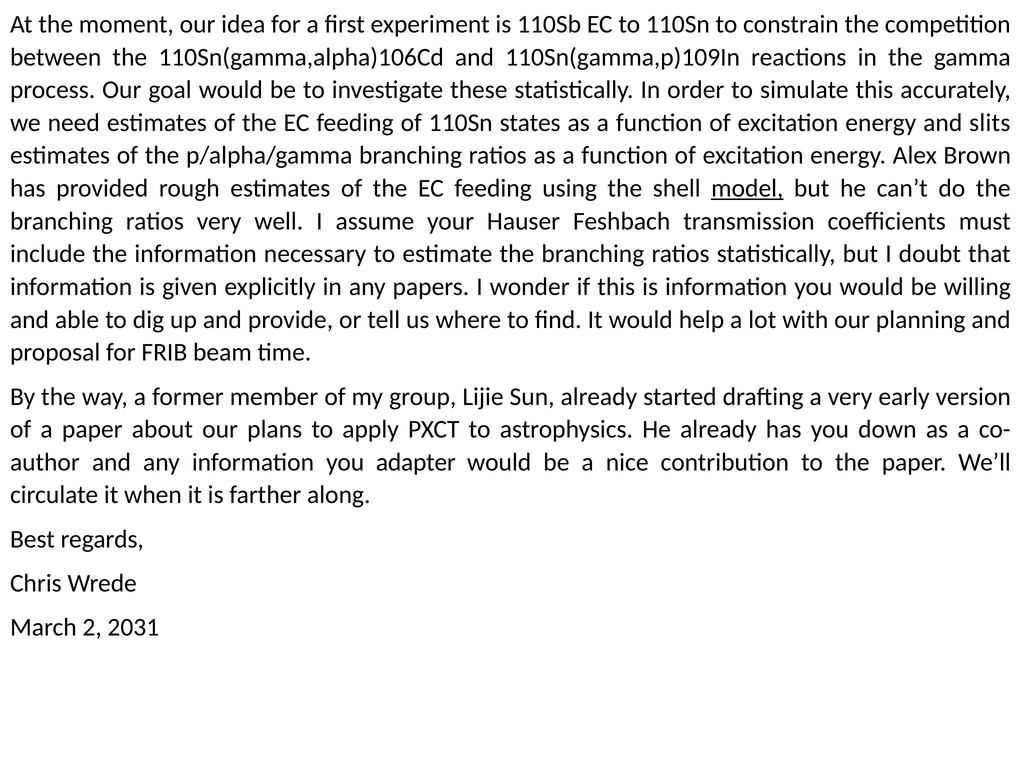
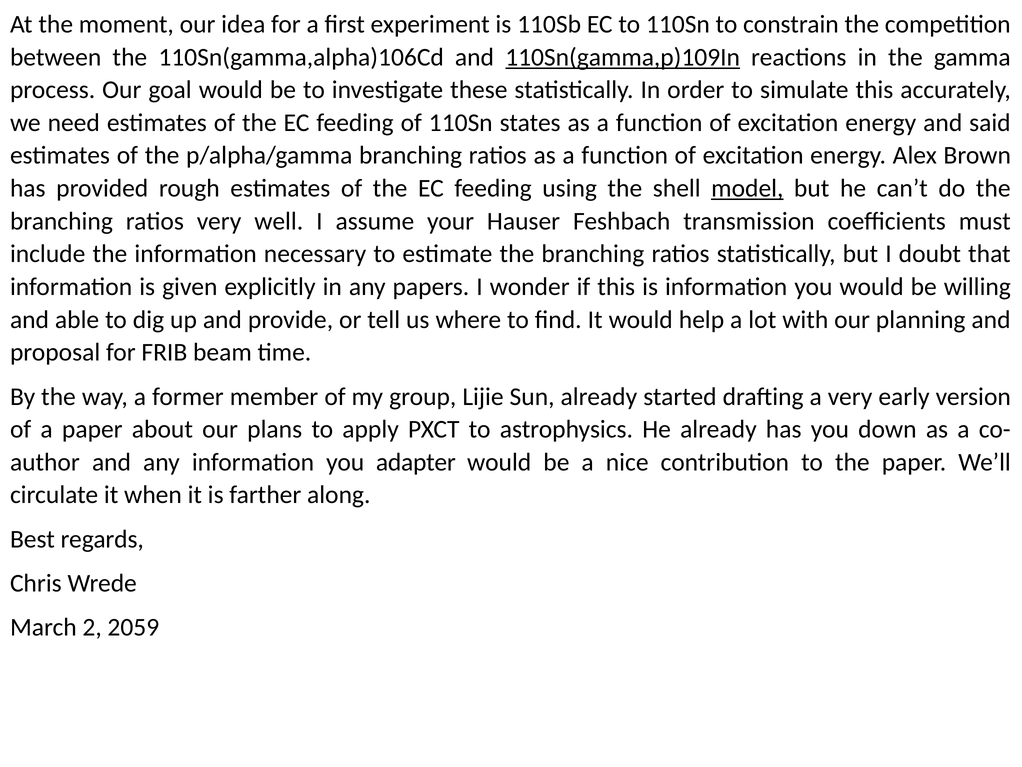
110Sn(gamma,p)109In underline: none -> present
slits: slits -> said
2031: 2031 -> 2059
